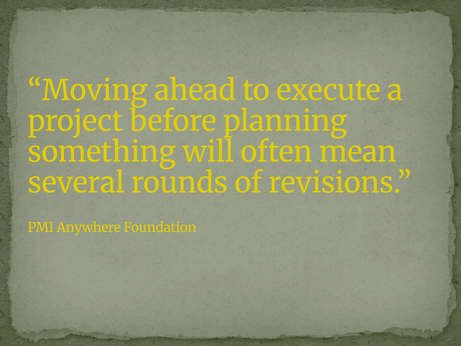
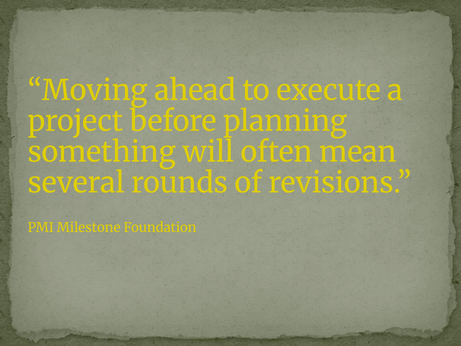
Anywhere: Anywhere -> Milestone
